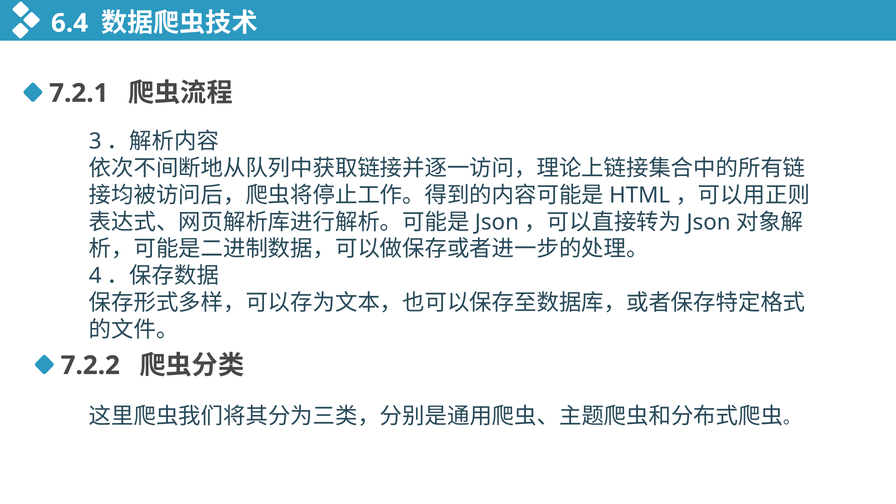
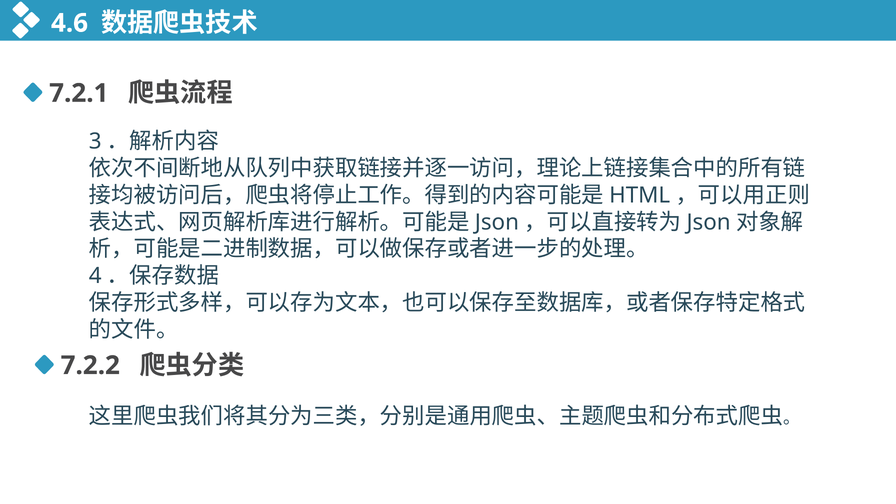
6.4: 6.4 -> 4.6
